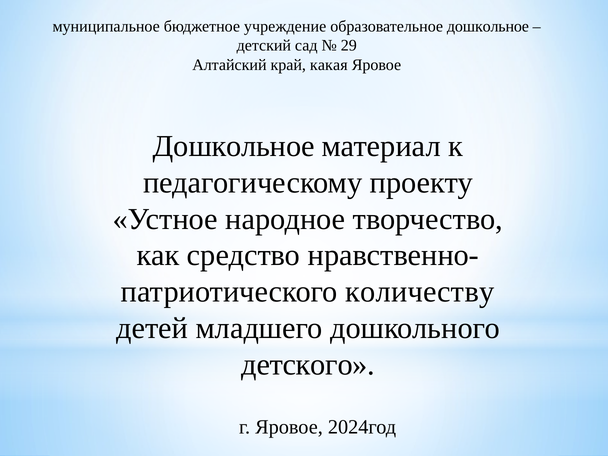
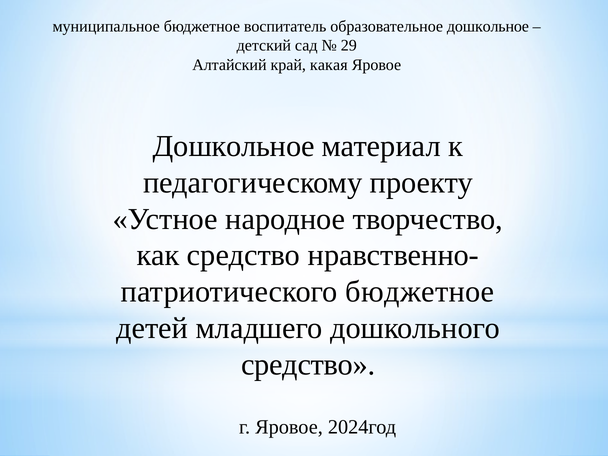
учреждение: учреждение -> воспитатель
количеству at (420, 292): количеству -> бюджетное
детского at (308, 365): детского -> средство
